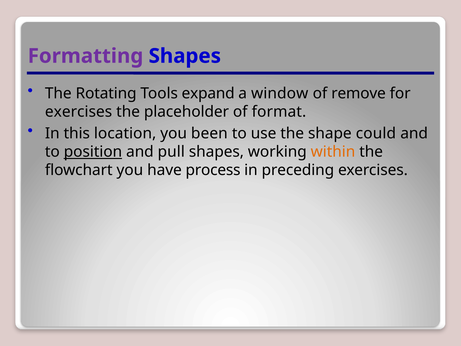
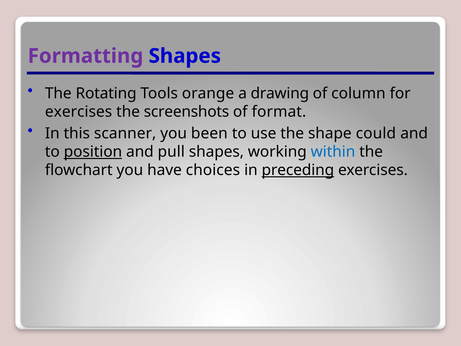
expand: expand -> orange
window: window -> drawing
remove: remove -> column
placeholder: placeholder -> screenshots
location: location -> scanner
within colour: orange -> blue
process: process -> choices
preceding underline: none -> present
